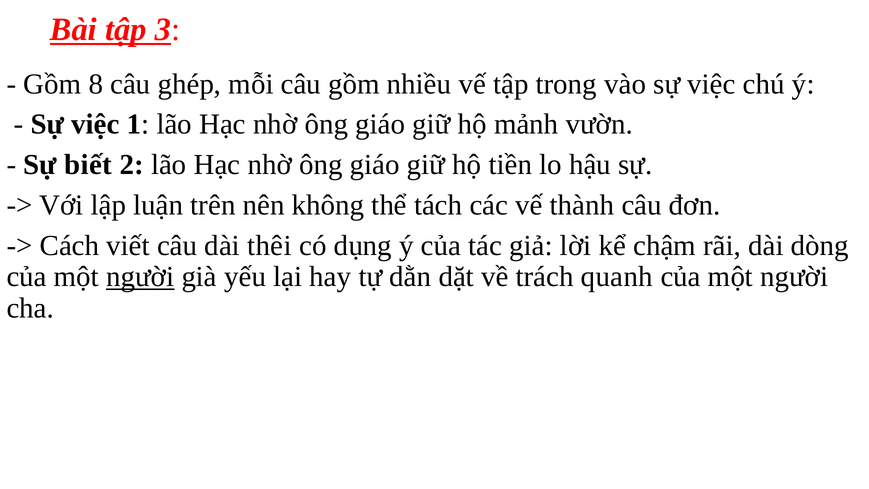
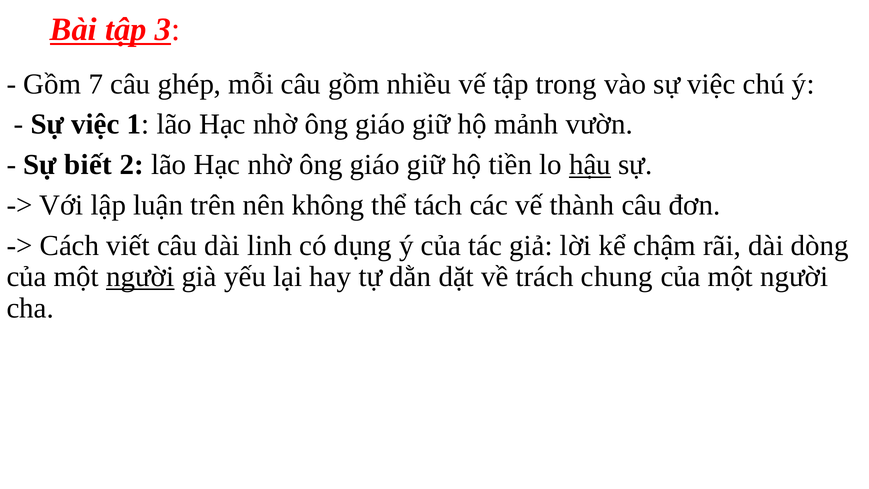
8: 8 -> 7
hậu underline: none -> present
thêi: thêi -> linh
quanh: quanh -> chung
